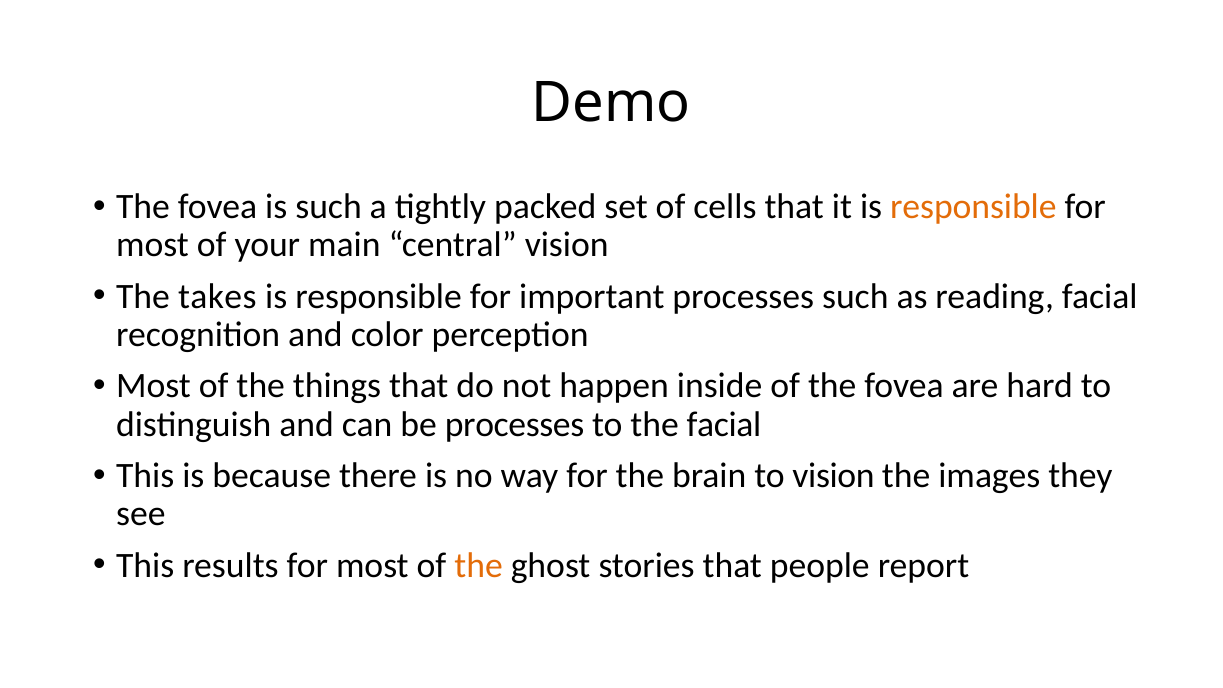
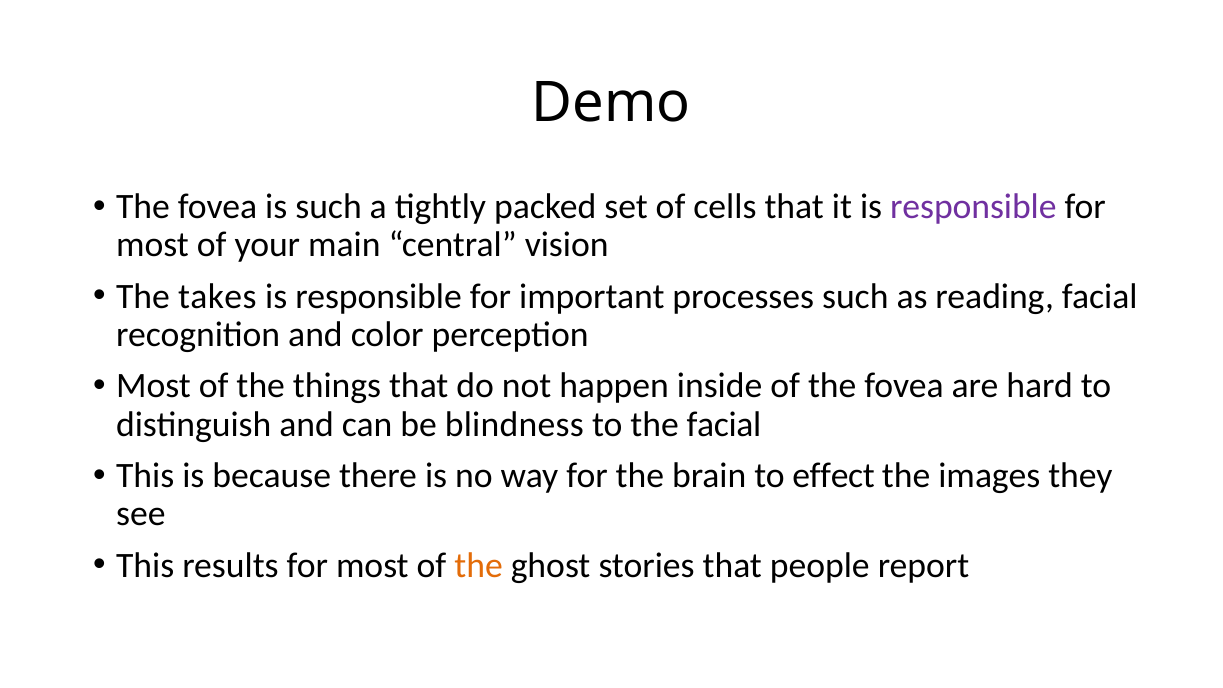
responsible at (973, 207) colour: orange -> purple
be processes: processes -> blindness
to vision: vision -> effect
